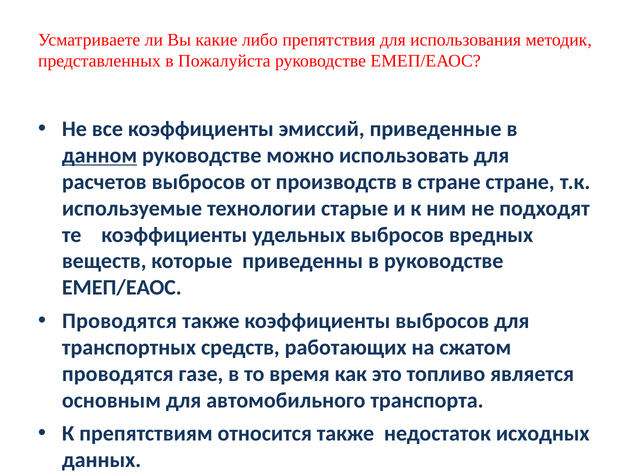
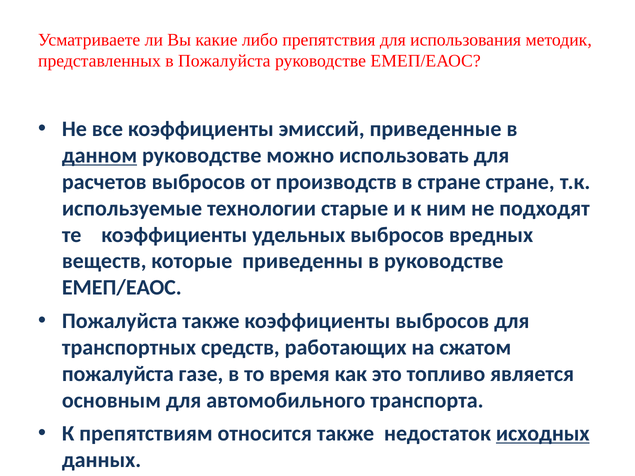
Проводятся at (119, 321): Проводятся -> Пожалуйста
проводятся at (118, 374): проводятся -> пожалуйста
исходных underline: none -> present
